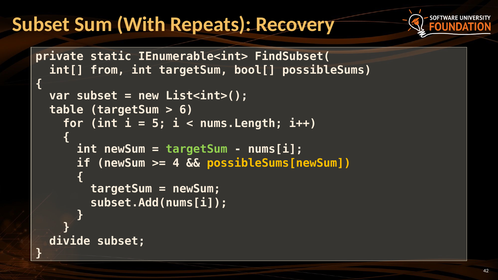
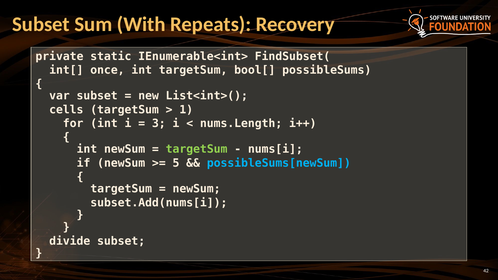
from: from -> once
table: table -> cells
6: 6 -> 1
5: 5 -> 3
4: 4 -> 5
possibleSums[newSum colour: yellow -> light blue
